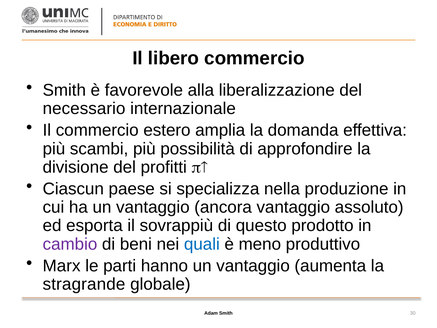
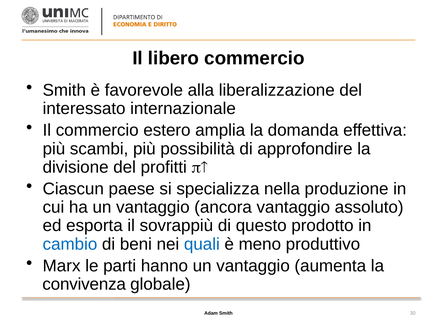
necessario: necessario -> interessato
cambio colour: purple -> blue
stragrande: stragrande -> convivenza
